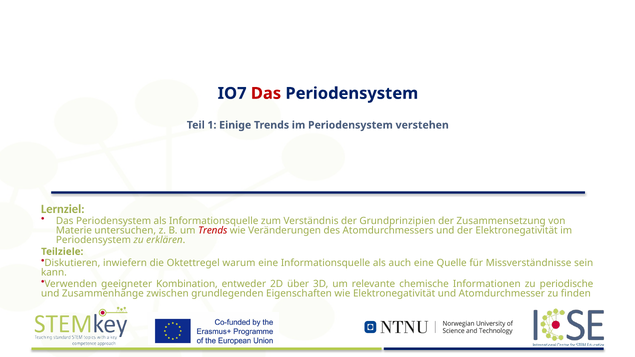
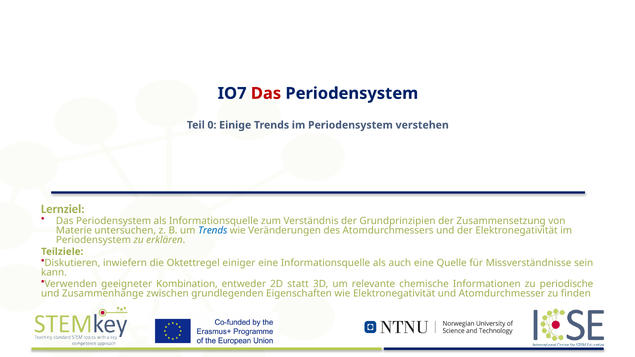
1: 1 -> 0
Trends at (213, 231) colour: red -> blue
warum: warum -> einiger
über: über -> statt
